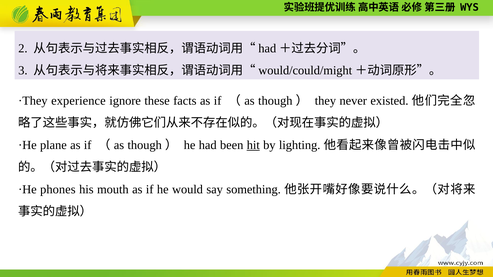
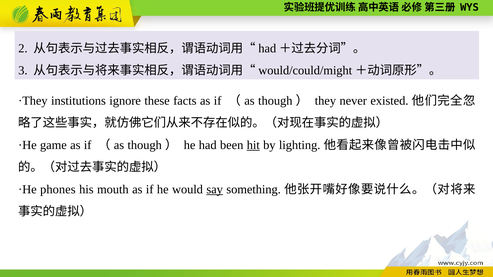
experience: experience -> institutions
plane: plane -> game
say underline: none -> present
